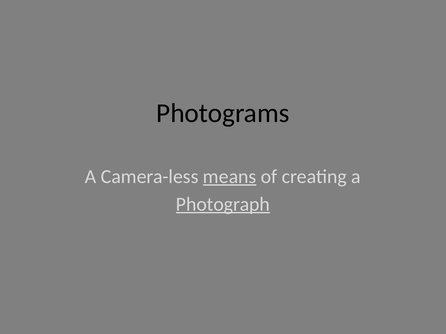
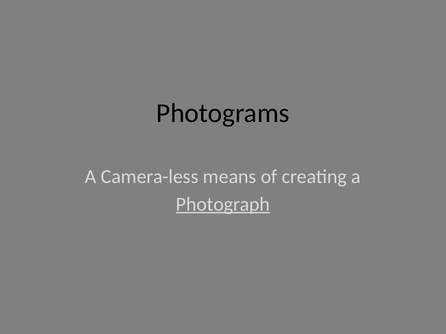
means underline: present -> none
